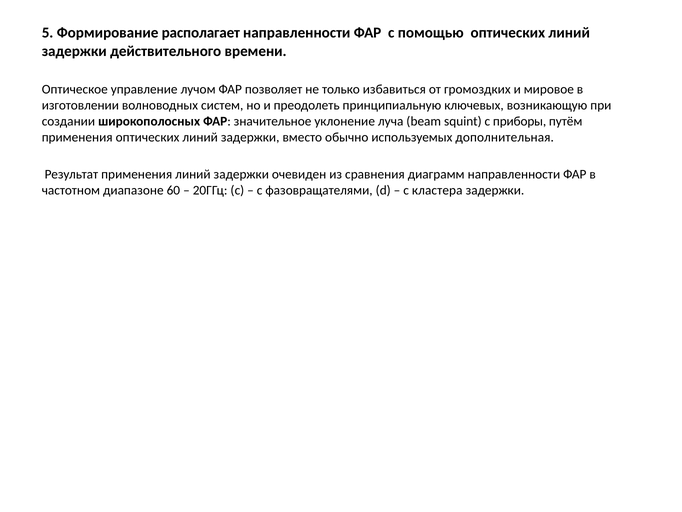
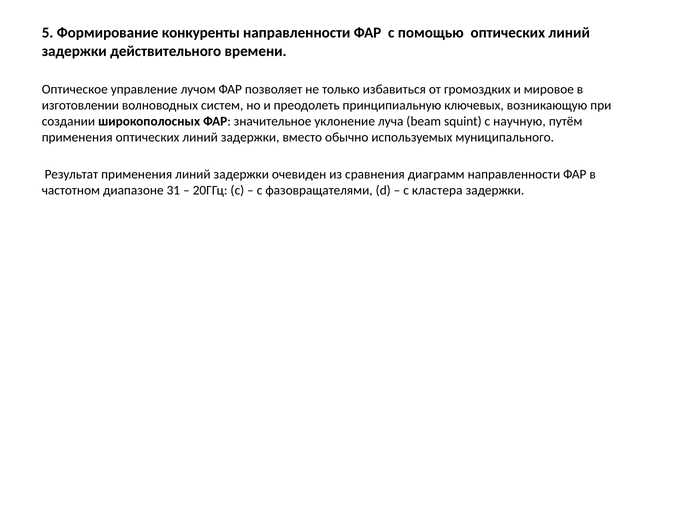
располагает: располагает -> конкуренты
приборы: приборы -> научную
дополнительная: дополнительная -> муниципального
60: 60 -> 31
